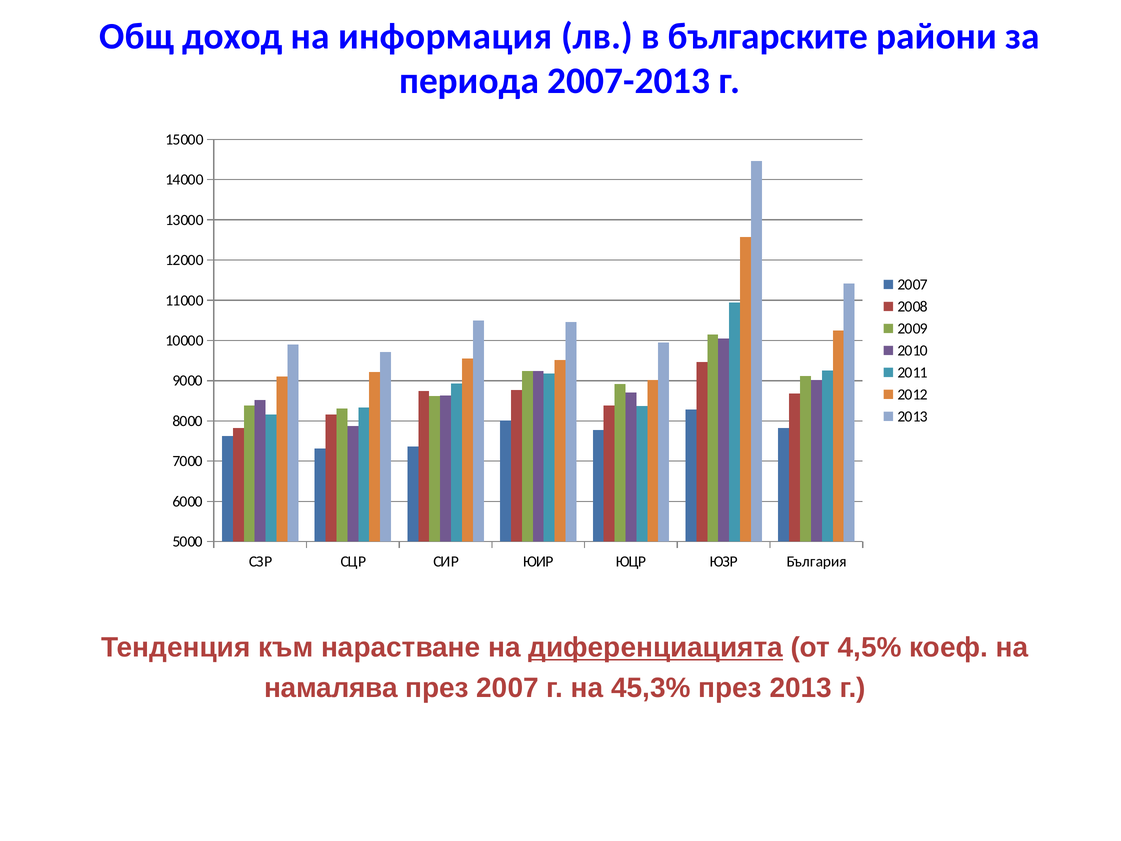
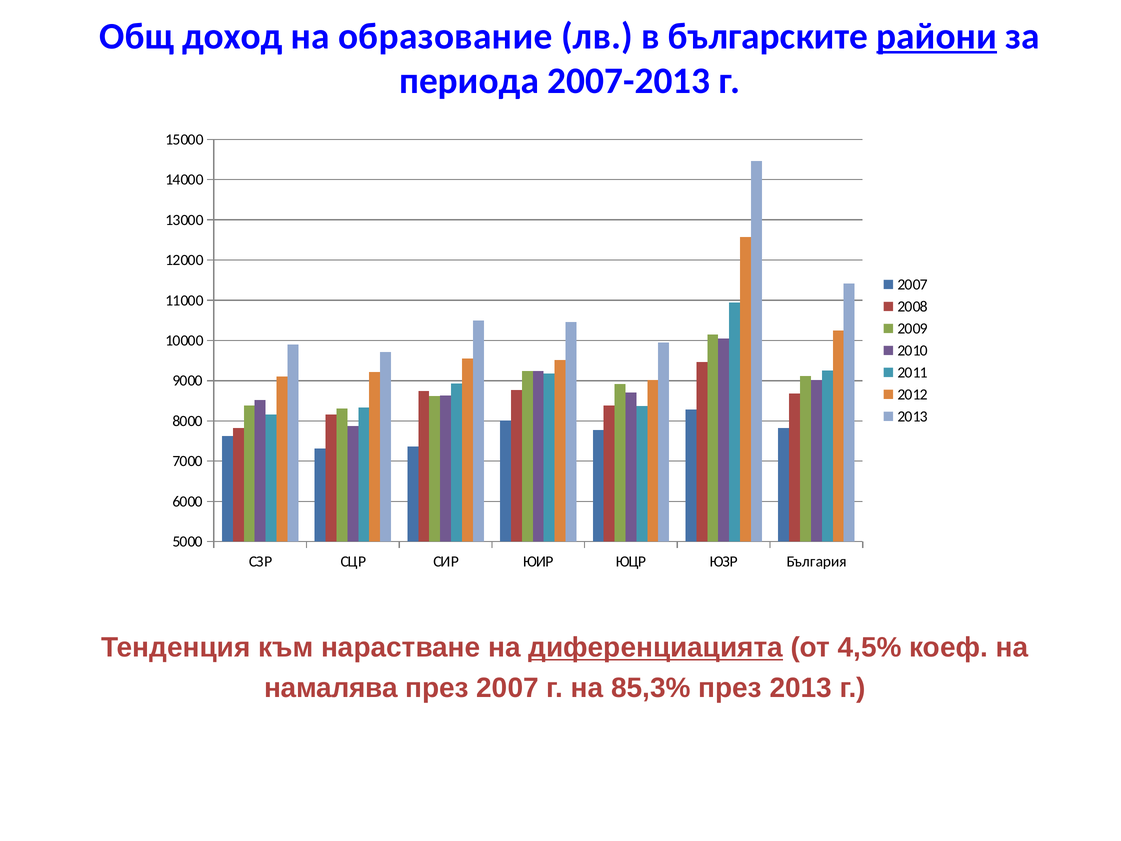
информация: информация -> образование
райони underline: none -> present
45,3%: 45,3% -> 85,3%
